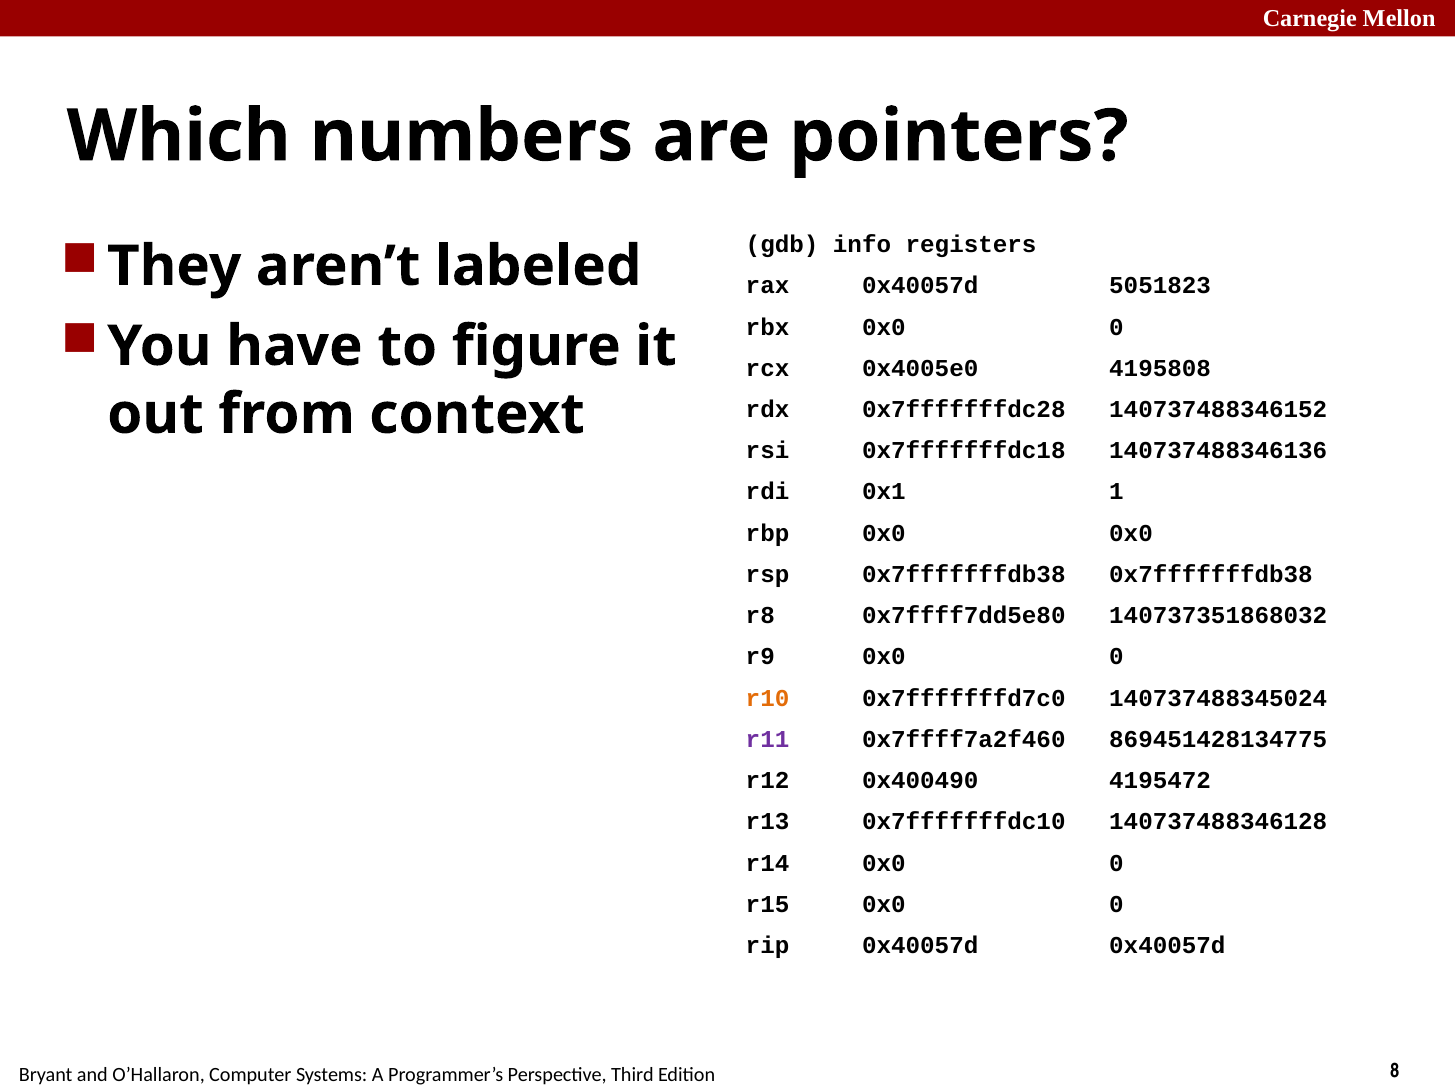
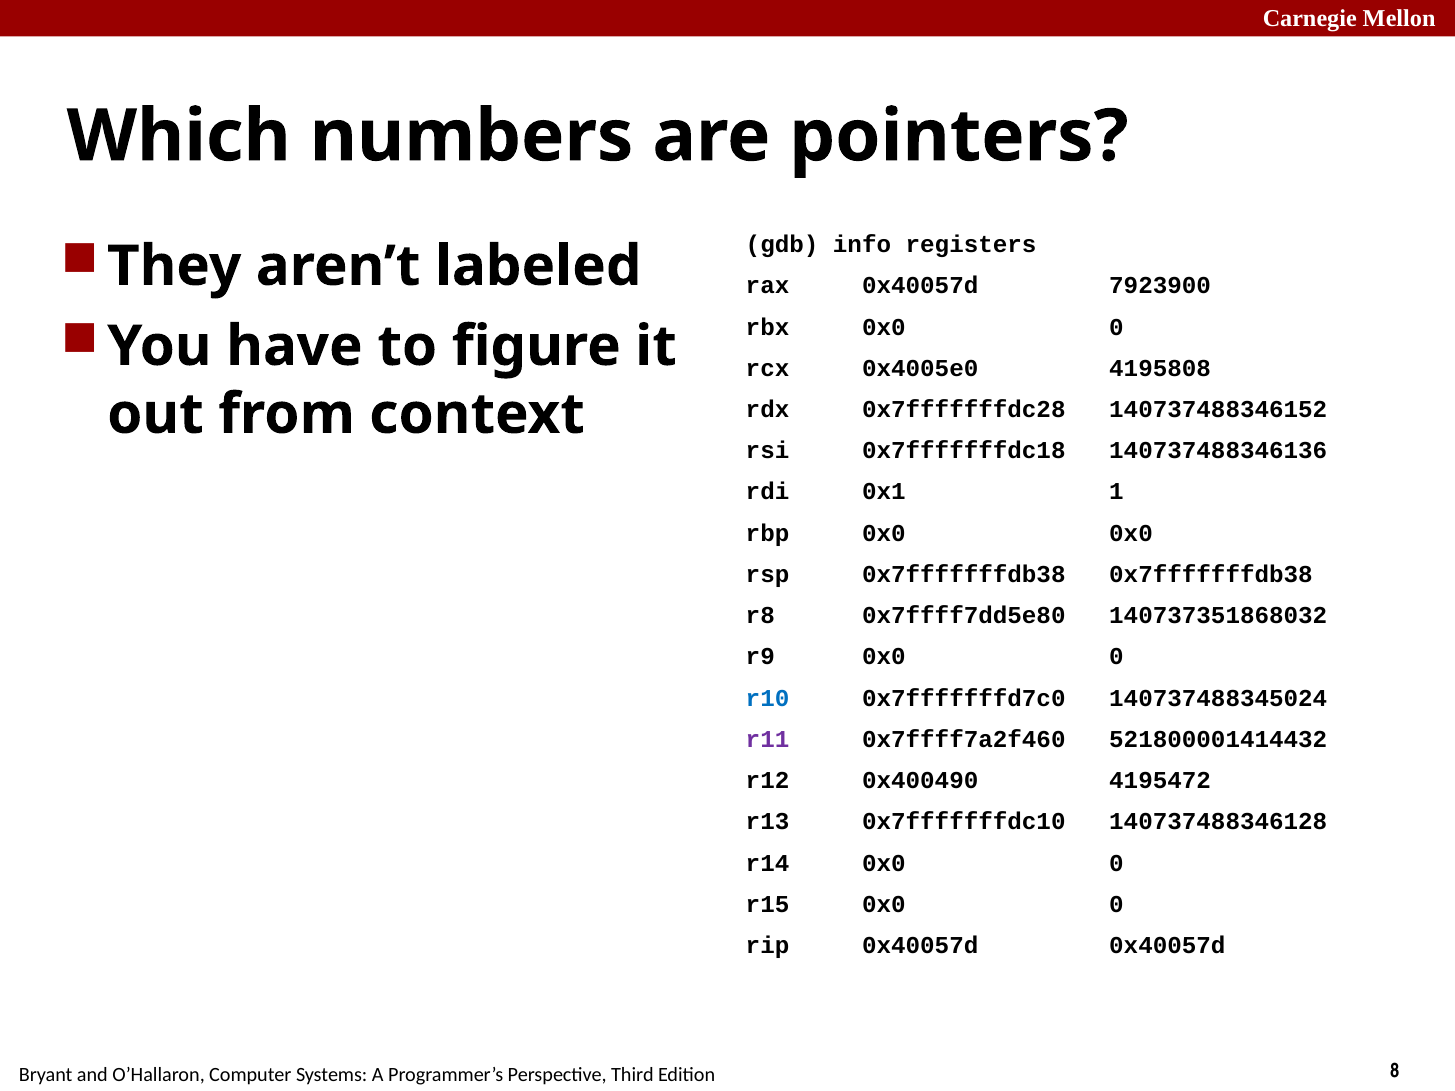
5051823: 5051823 -> 7923900
r10 colour: orange -> blue
869451428134775: 869451428134775 -> 521800001414432
